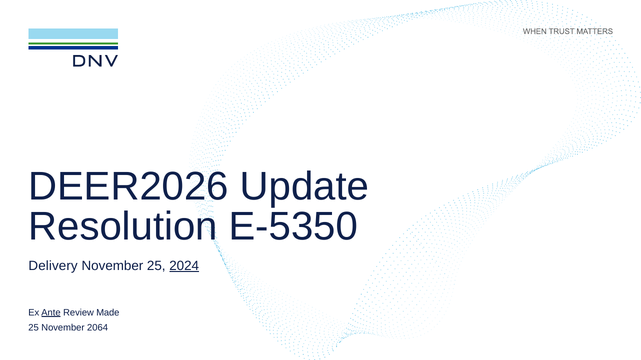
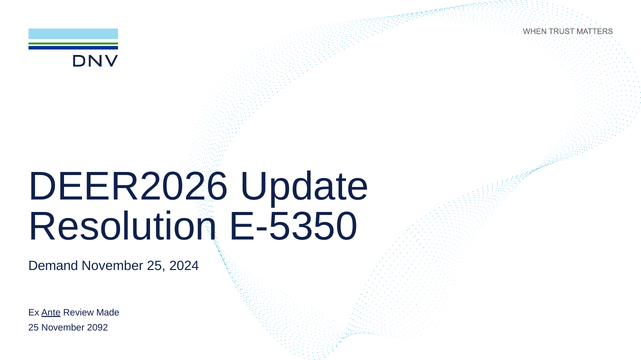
Delivery: Delivery -> Demand
2024 underline: present -> none
2064: 2064 -> 2092
